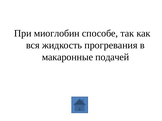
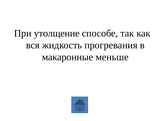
миоглобин: миоглобин -> утолщение
подачей: подачей -> меньше
